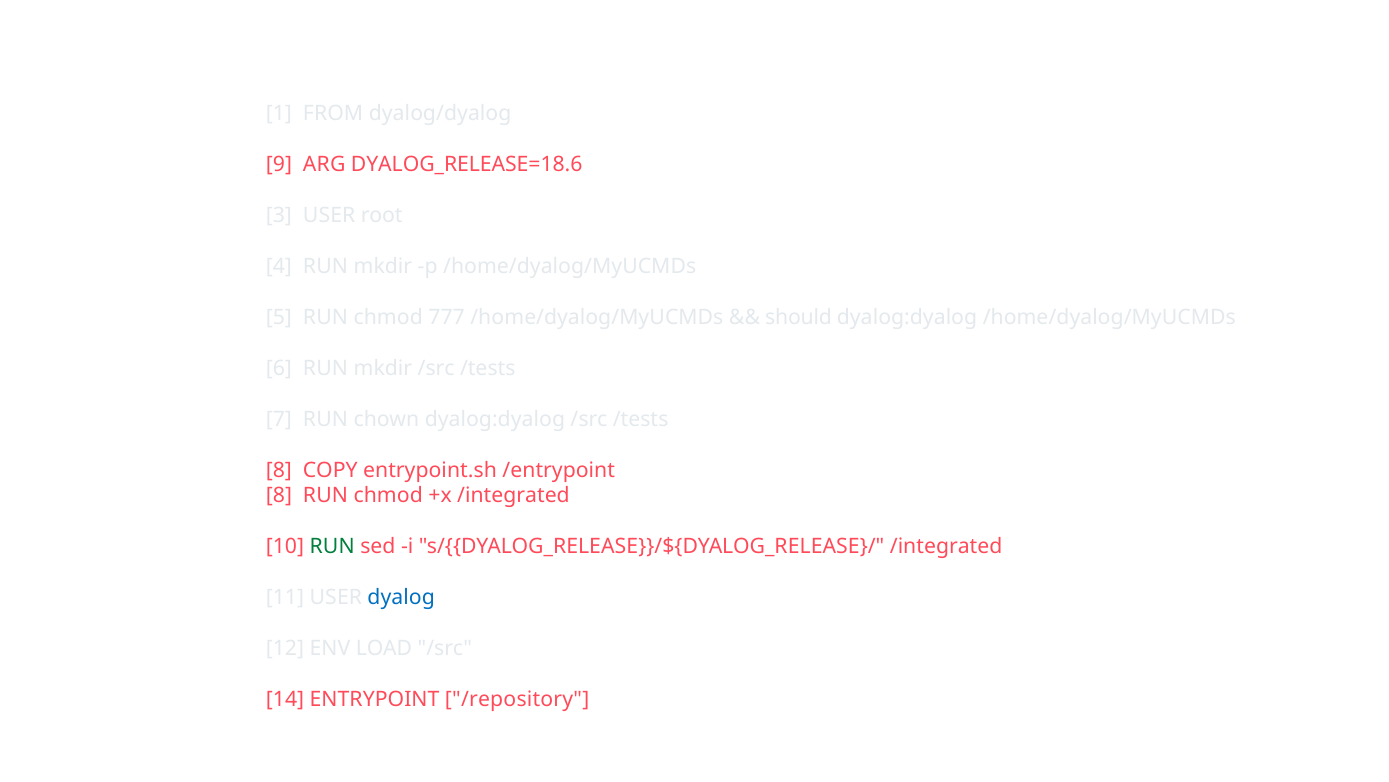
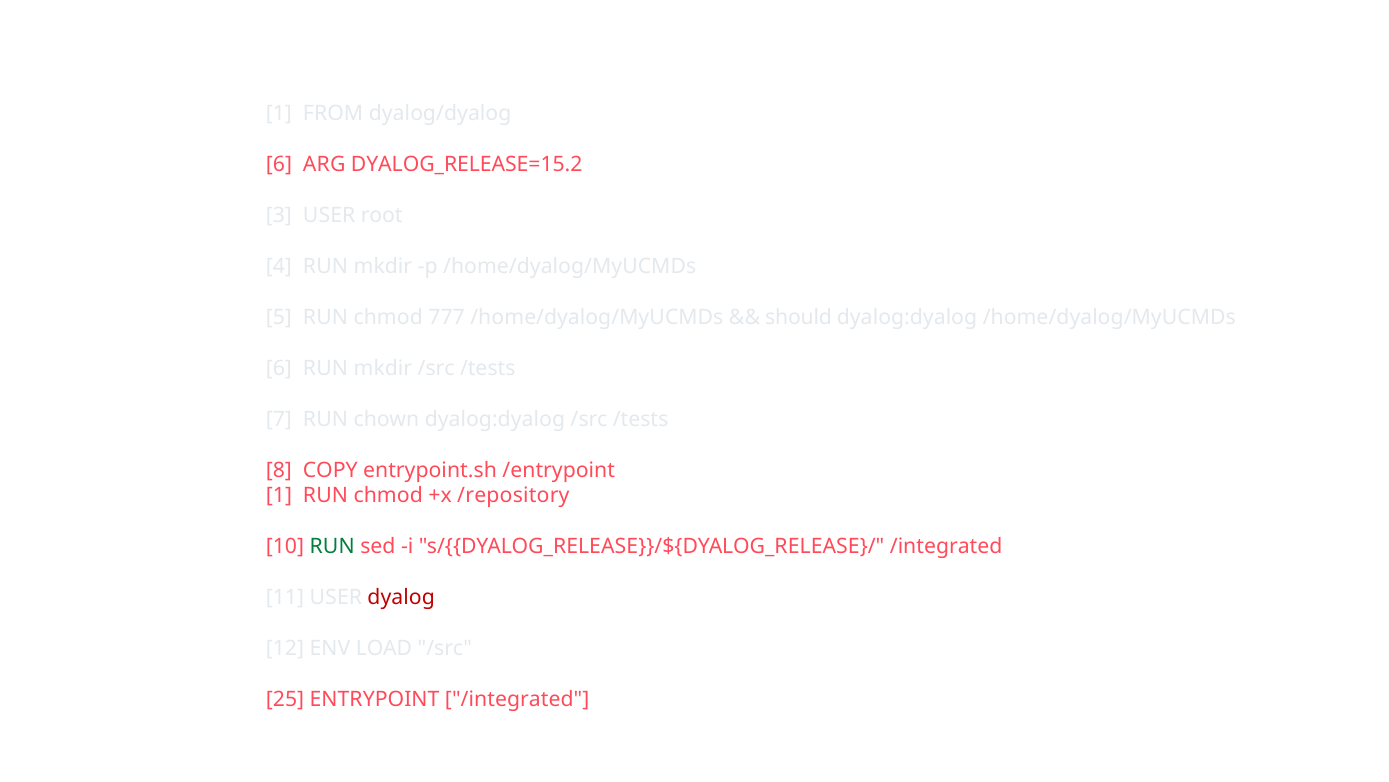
9 at (279, 164): 9 -> 6
DYALOG_RELEASE=18.6: DYALOG_RELEASE=18.6 -> DYALOG_RELEASE=15.2
8 at (279, 496): 8 -> 1
+x /integrated: /integrated -> /repository
dyalog colour: blue -> red
14: 14 -> 25
ENTRYPOINT /repository: /repository -> /integrated
